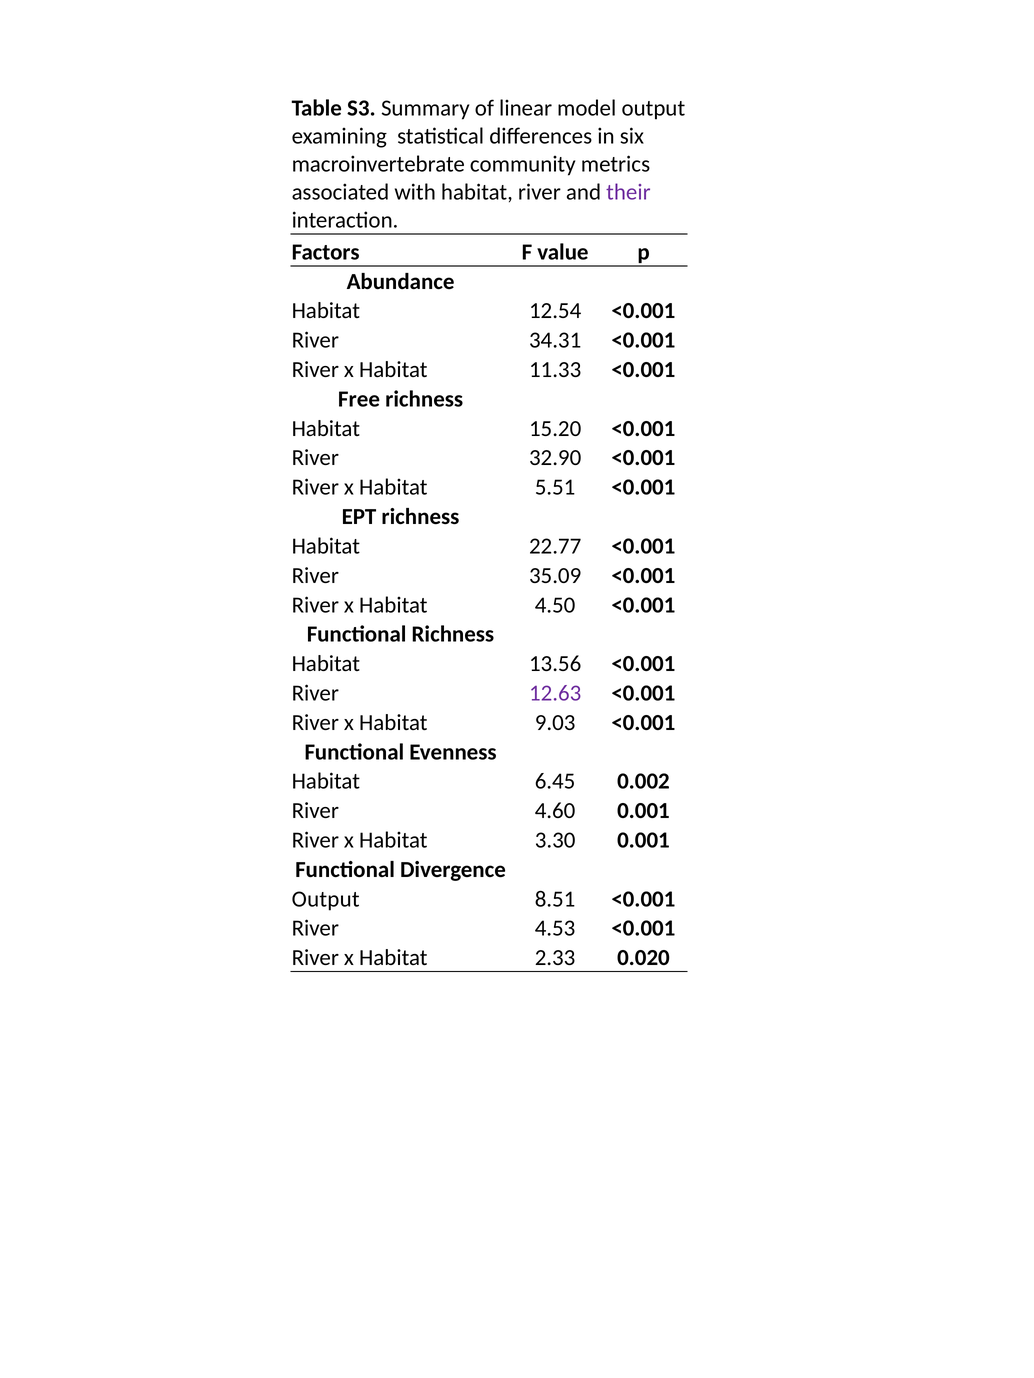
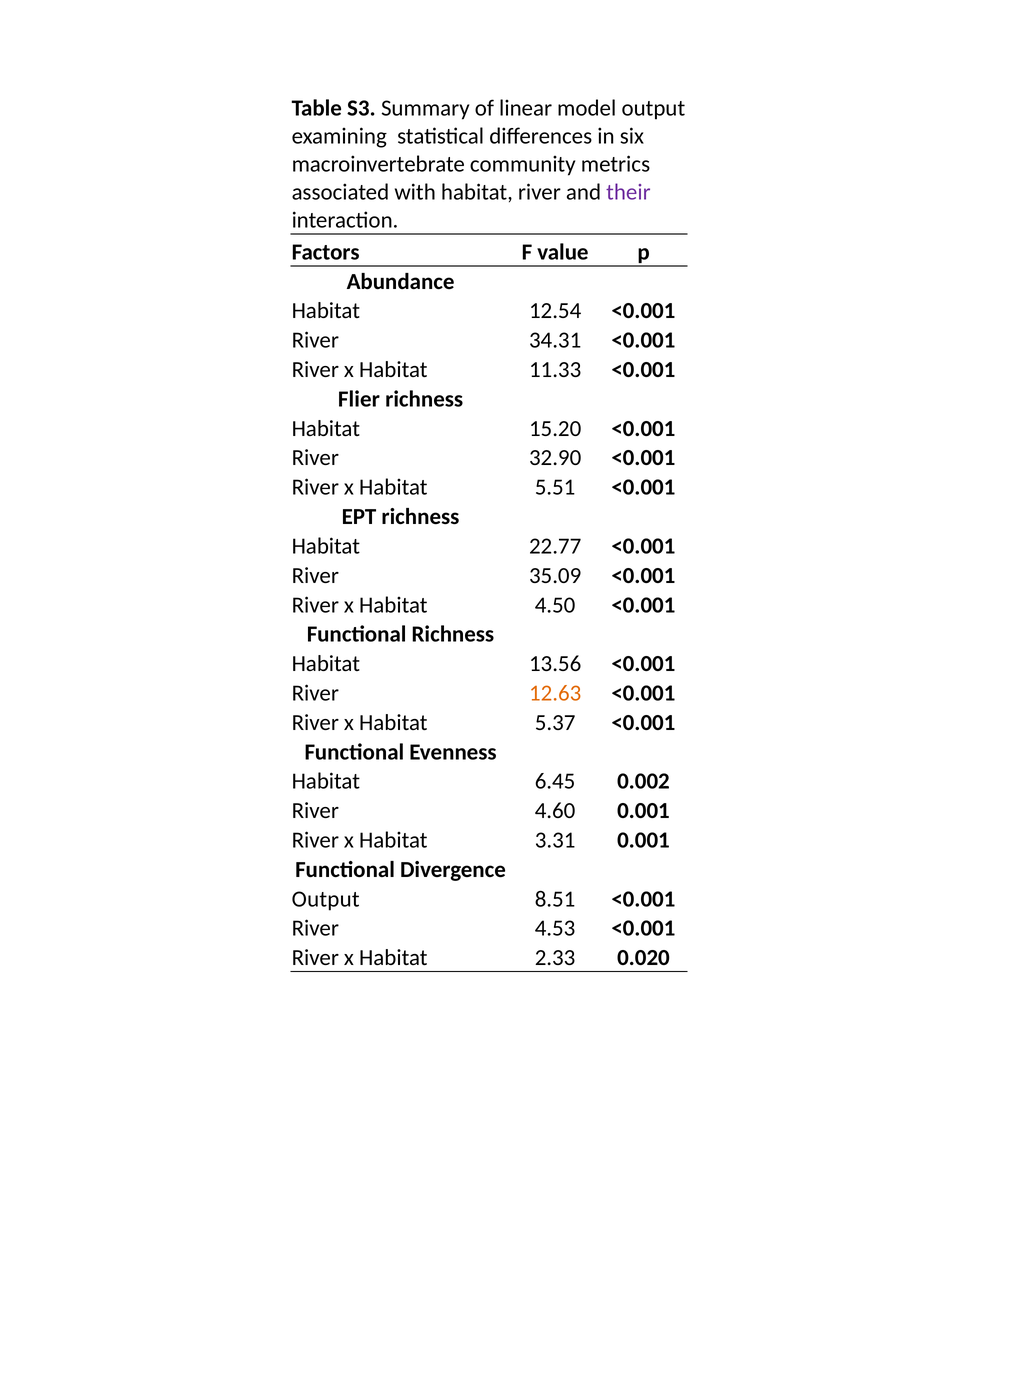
Free: Free -> Flier
12.63 colour: purple -> orange
9.03: 9.03 -> 5.37
3.30: 3.30 -> 3.31
